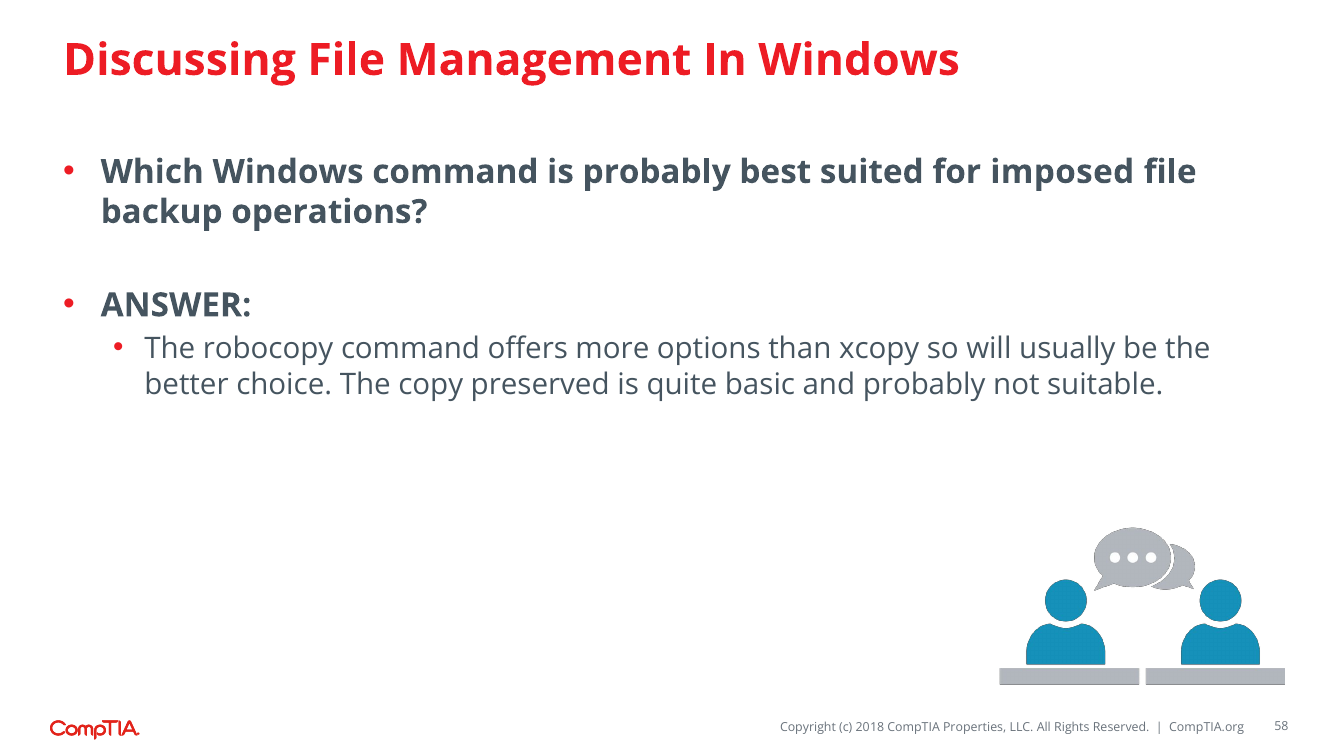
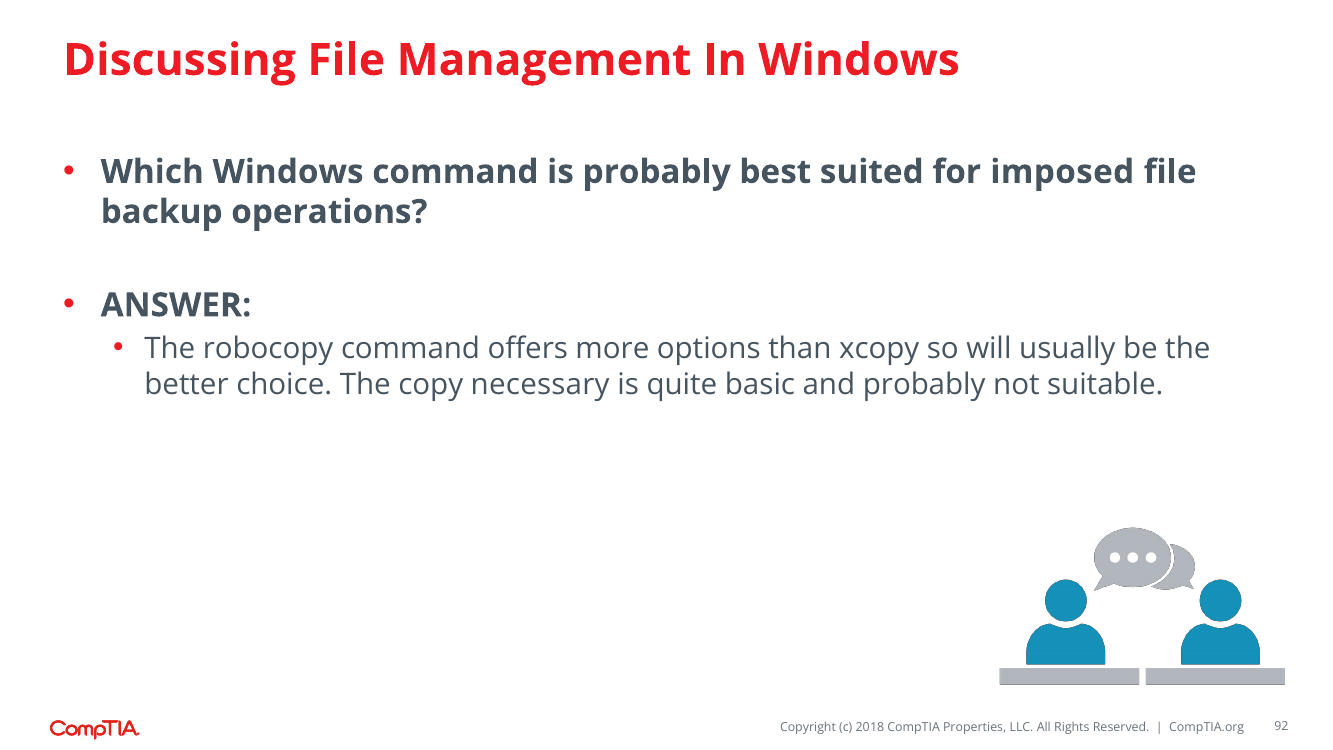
preserved: preserved -> necessary
58: 58 -> 92
